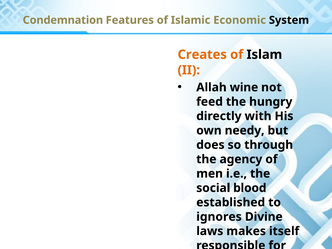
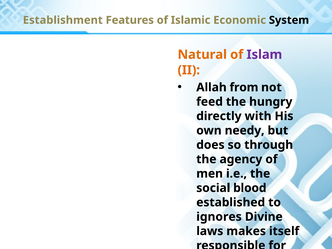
Condemnation: Condemnation -> Establishment
Creates: Creates -> Natural
Islam colour: black -> purple
wine: wine -> from
